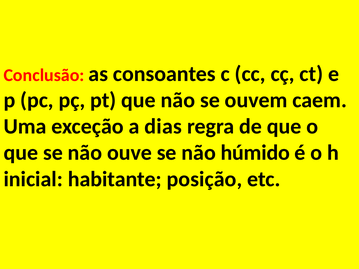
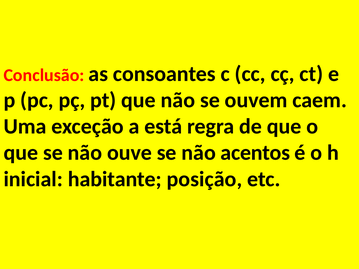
dias: dias -> está
húmido: húmido -> acentos
